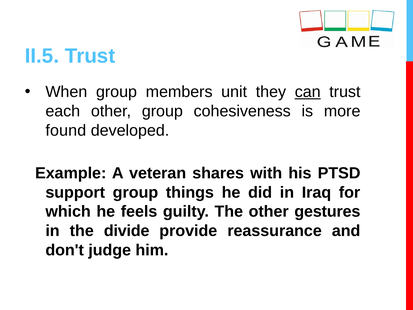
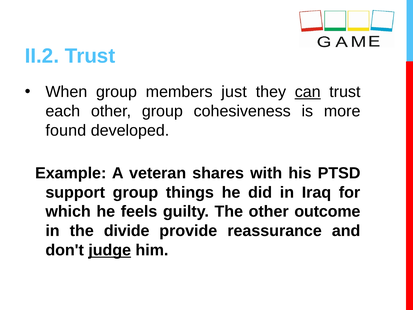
II.5: II.5 -> II.2
unit: unit -> just
gestures: gestures -> outcome
judge underline: none -> present
